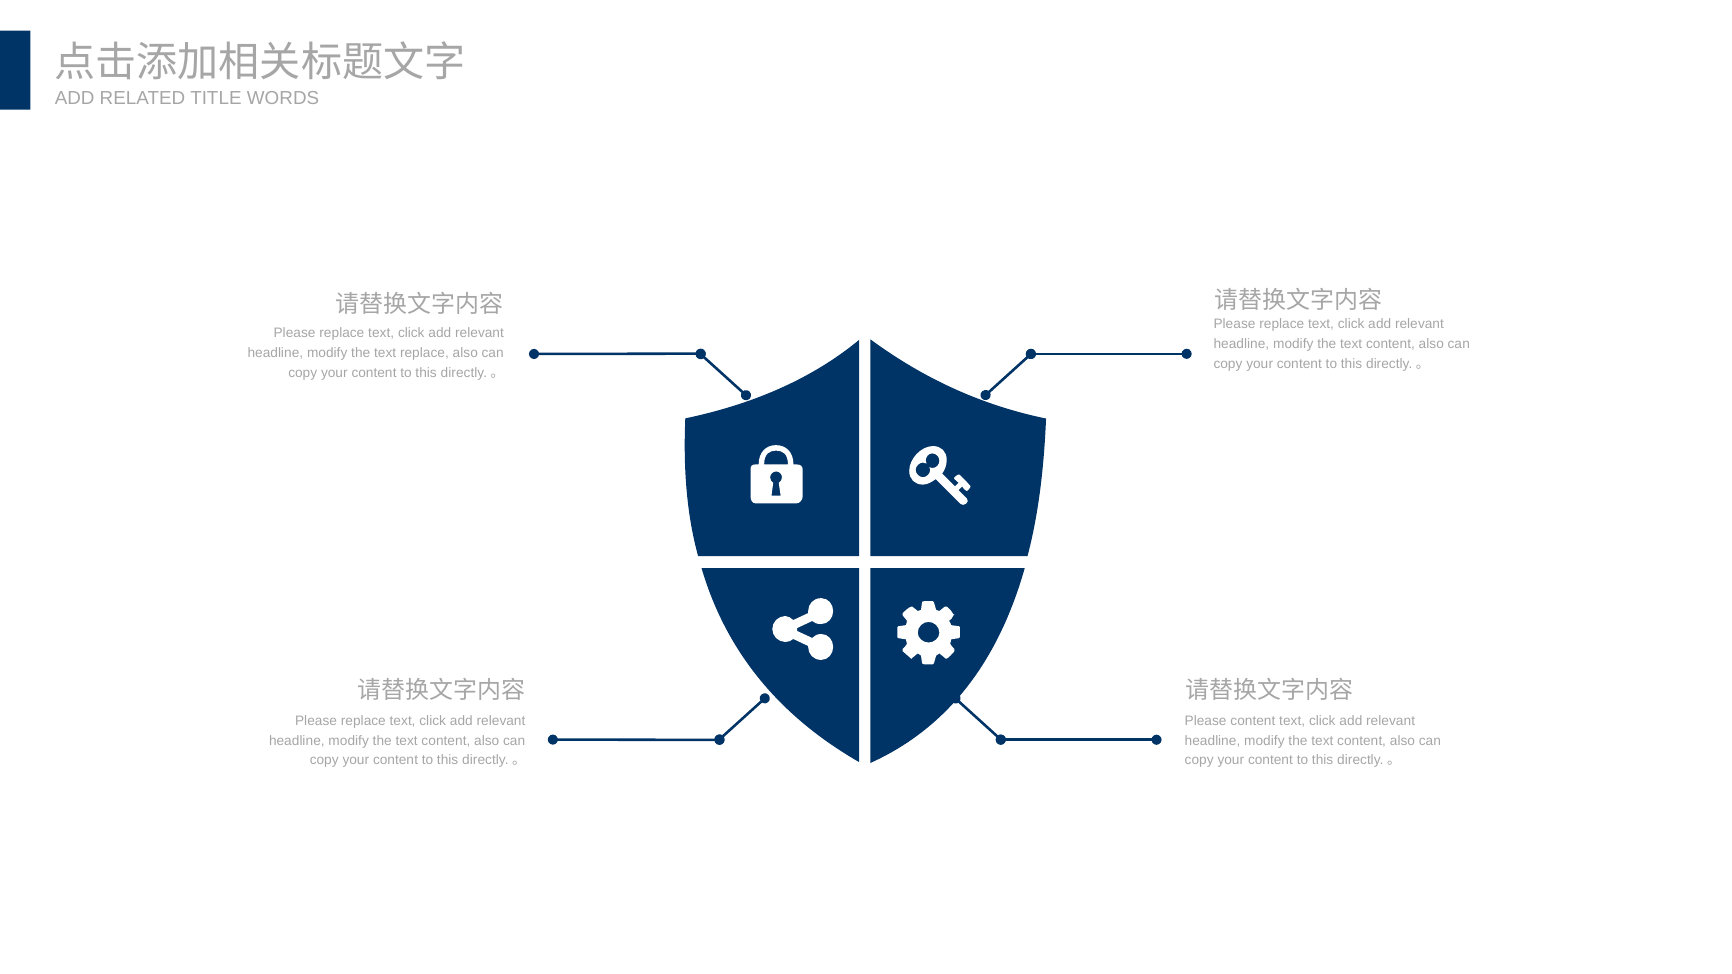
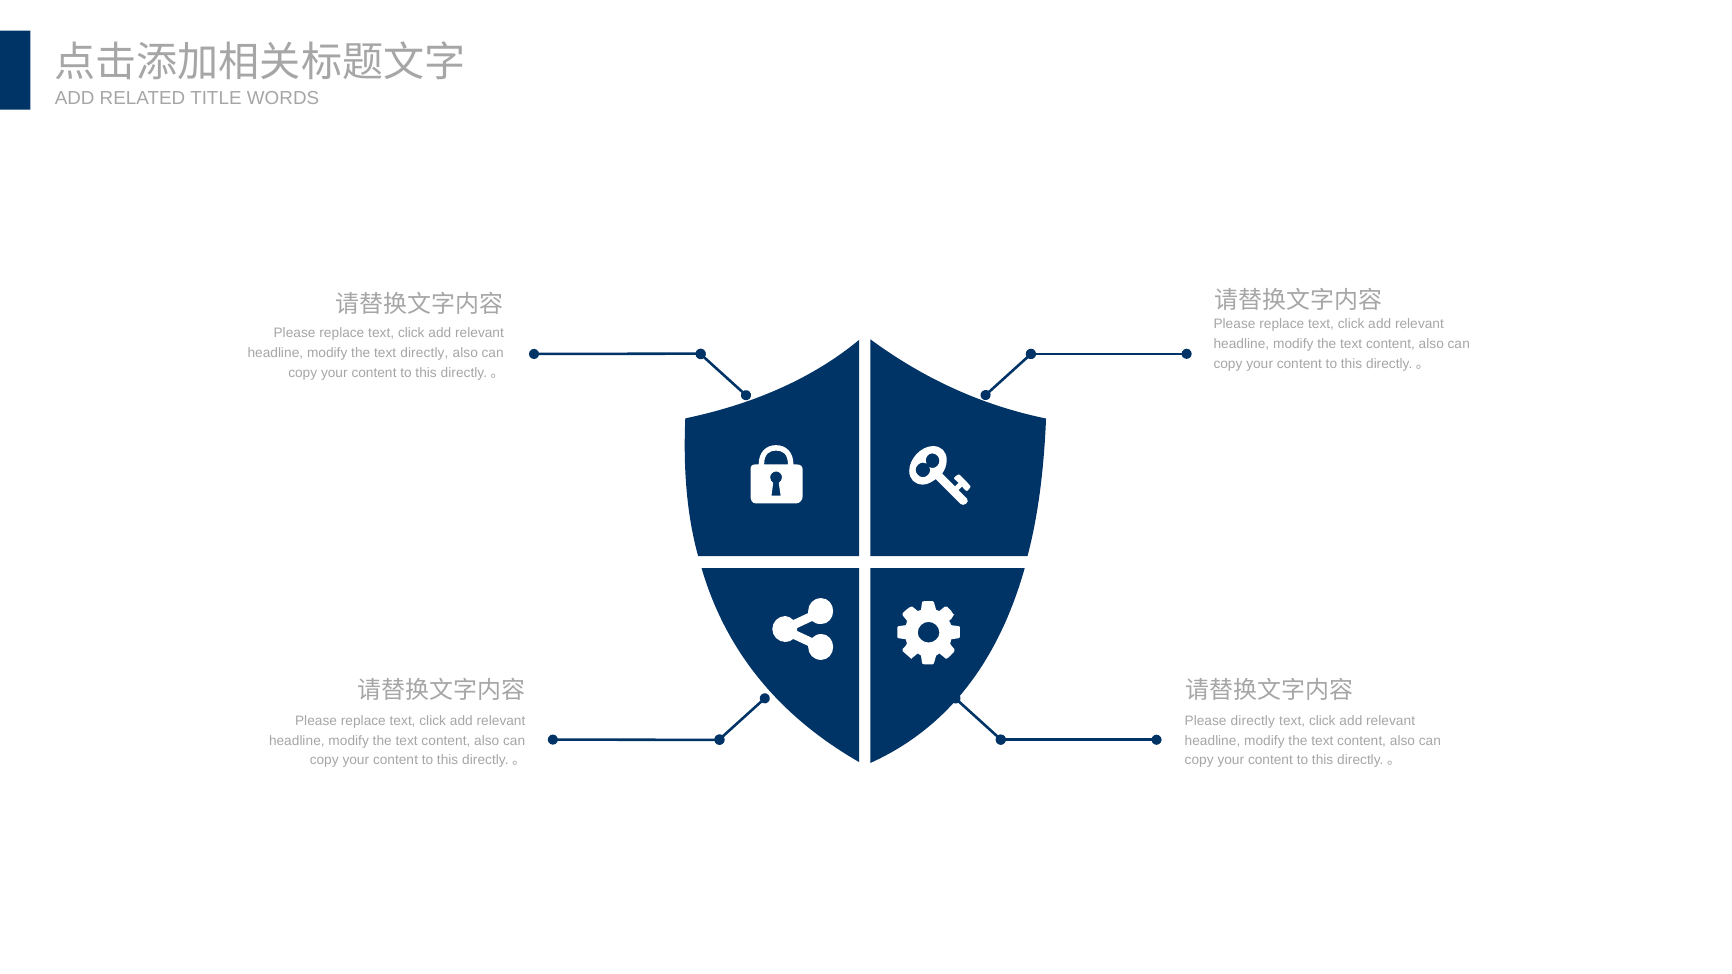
text replace: replace -> directly
Please content: content -> directly
